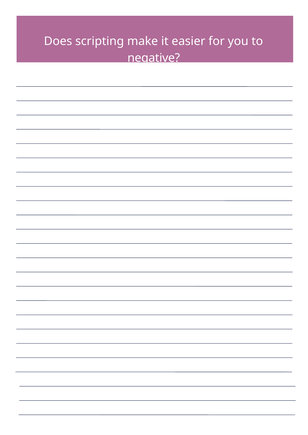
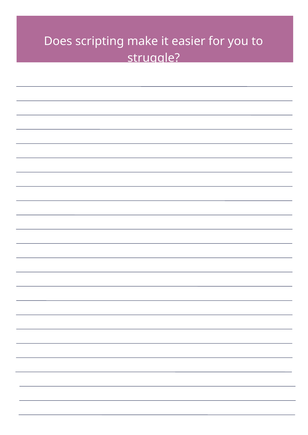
negative: negative -> struggle
